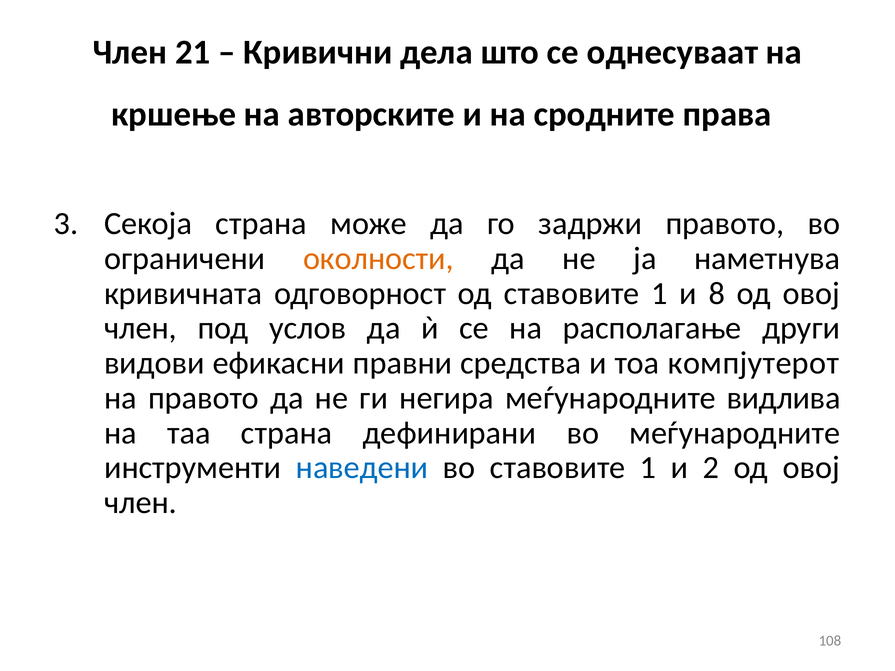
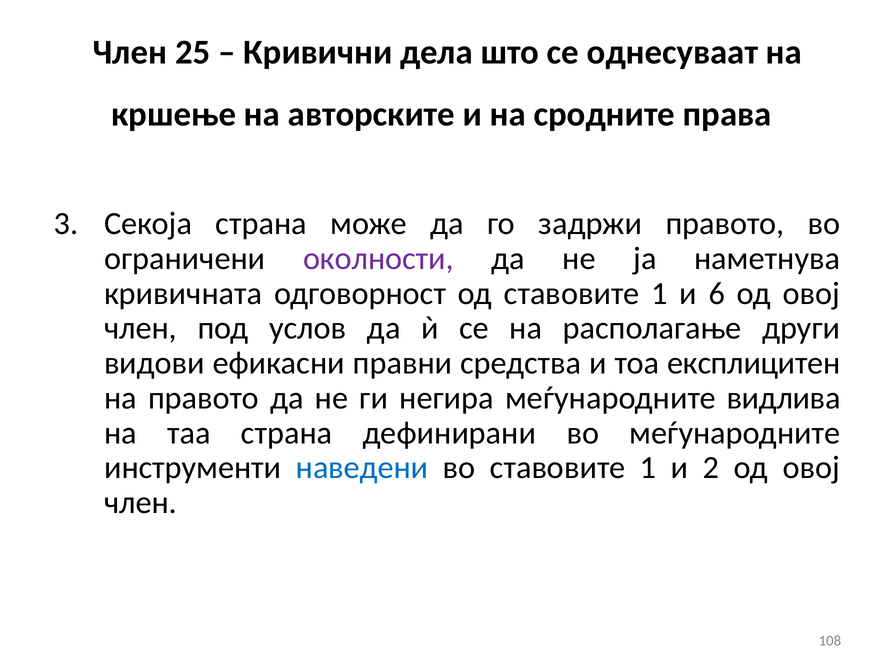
21: 21 -> 25
околности colour: orange -> purple
8: 8 -> 6
компјутерот: компјутерот -> експлицитен
